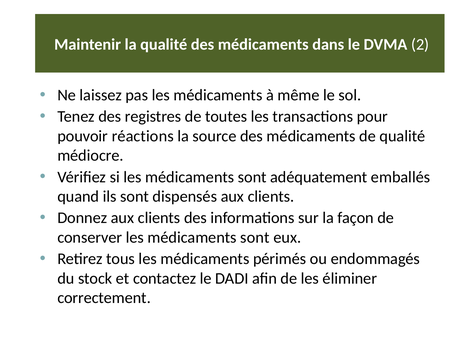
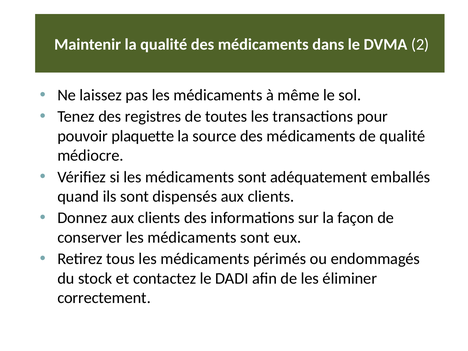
réactions: réactions -> plaquette
